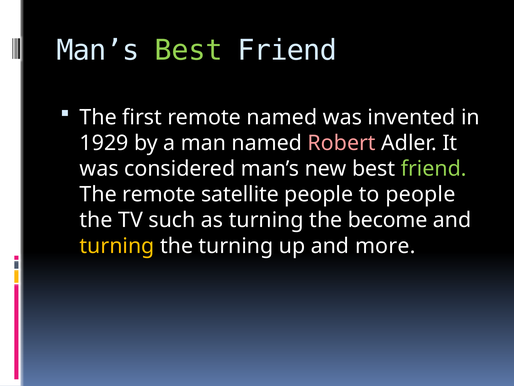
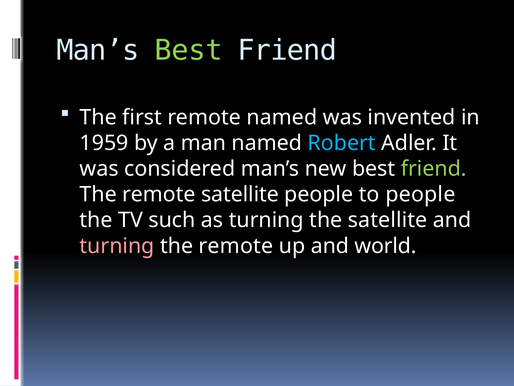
1929: 1929 -> 1959
Robert colour: pink -> light blue
the become: become -> satellite
turning at (117, 246) colour: yellow -> pink
turning at (236, 246): turning -> remote
more: more -> world
